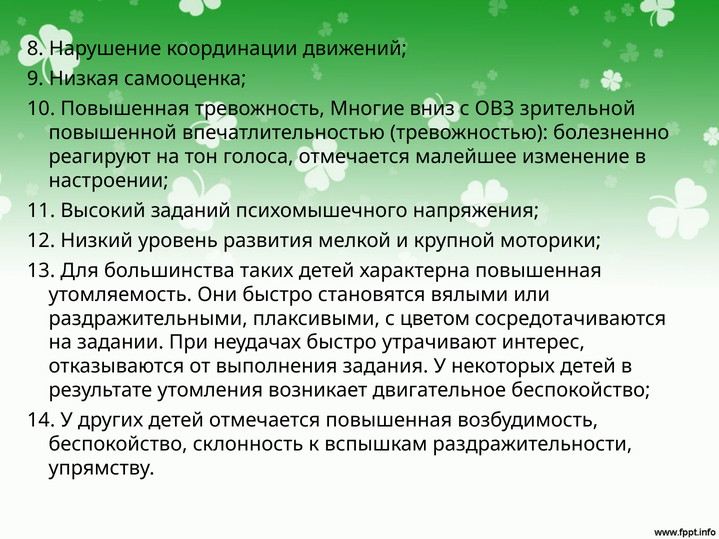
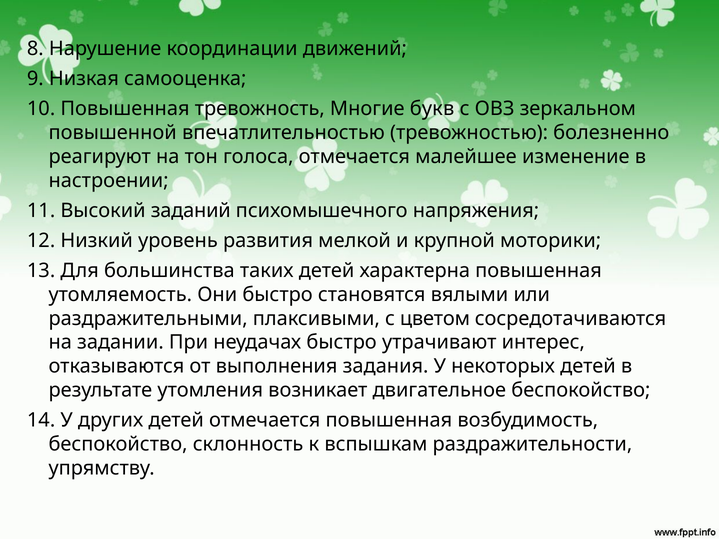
вниз: вниз -> букв
зрительной: зрительной -> зеркальном
